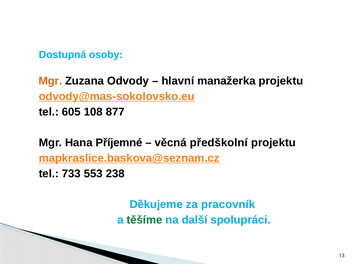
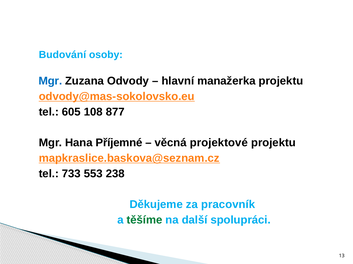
Dostupná: Dostupná -> Budování
Mgr at (50, 81) colour: orange -> blue
předškolní: předškolní -> projektové
